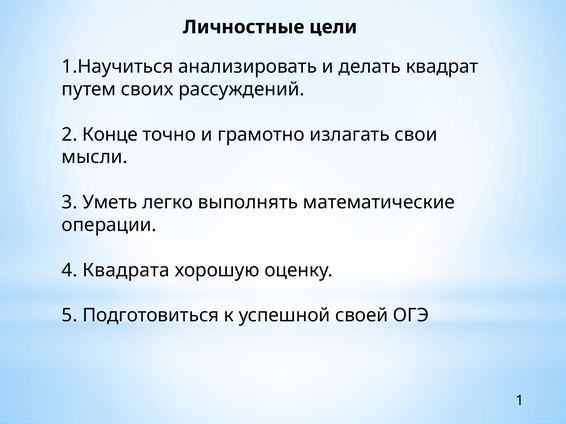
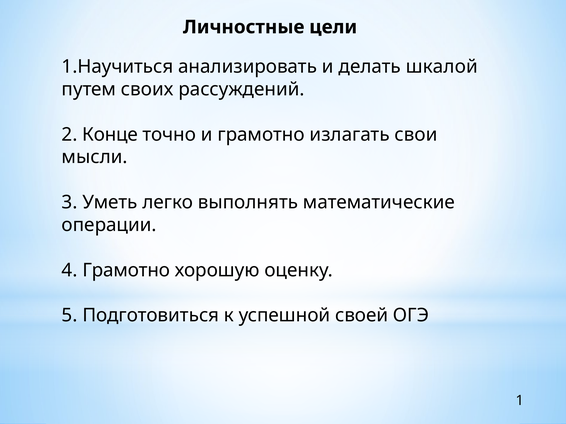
квадрат: квадрат -> шкалой
4 Квадрата: Квадрата -> Грамотно
